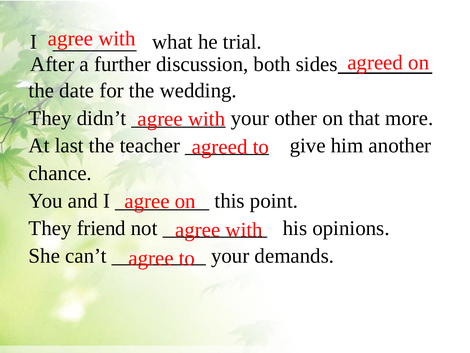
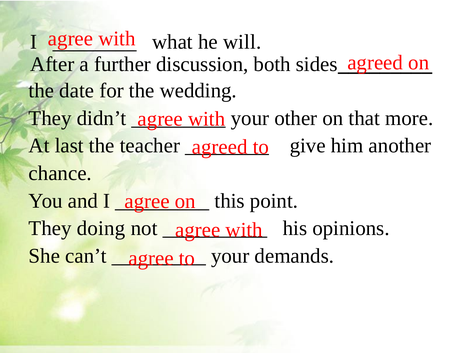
trial: trial -> will
friend: friend -> doing
